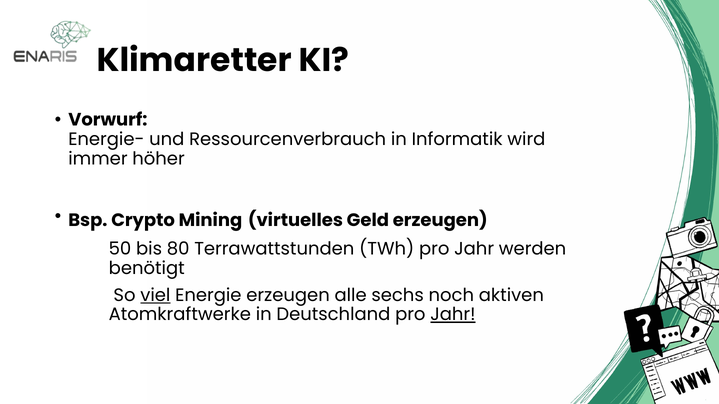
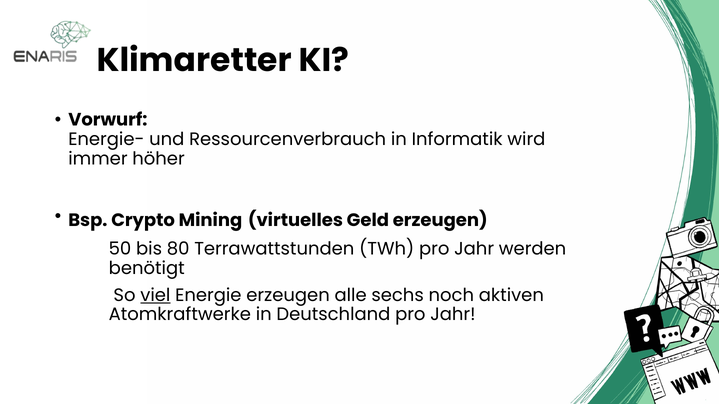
Jahr at (453, 315) underline: present -> none
